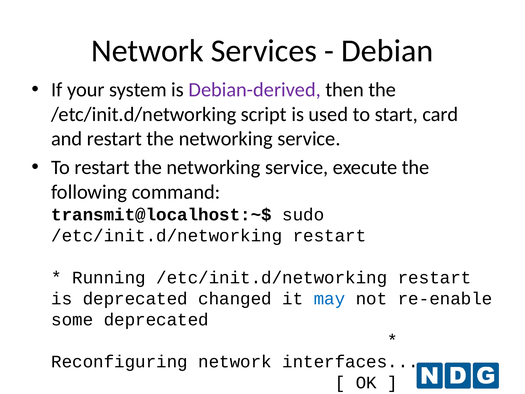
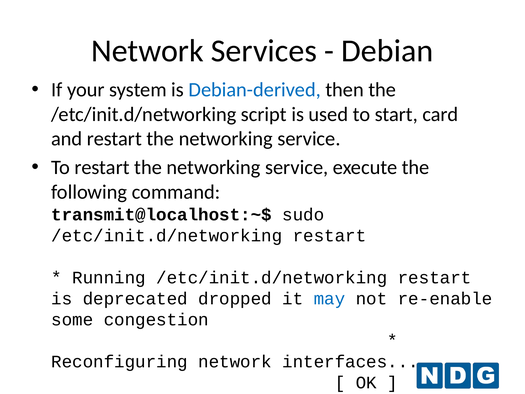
Debian-derived colour: purple -> blue
changed: changed -> dropped
some deprecated: deprecated -> congestion
